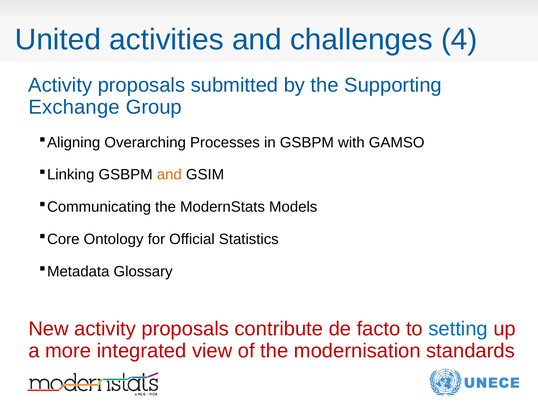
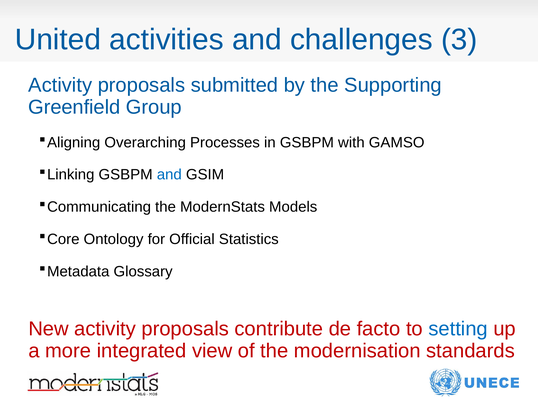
4: 4 -> 3
Exchange: Exchange -> Greenfield
and at (169, 175) colour: orange -> blue
